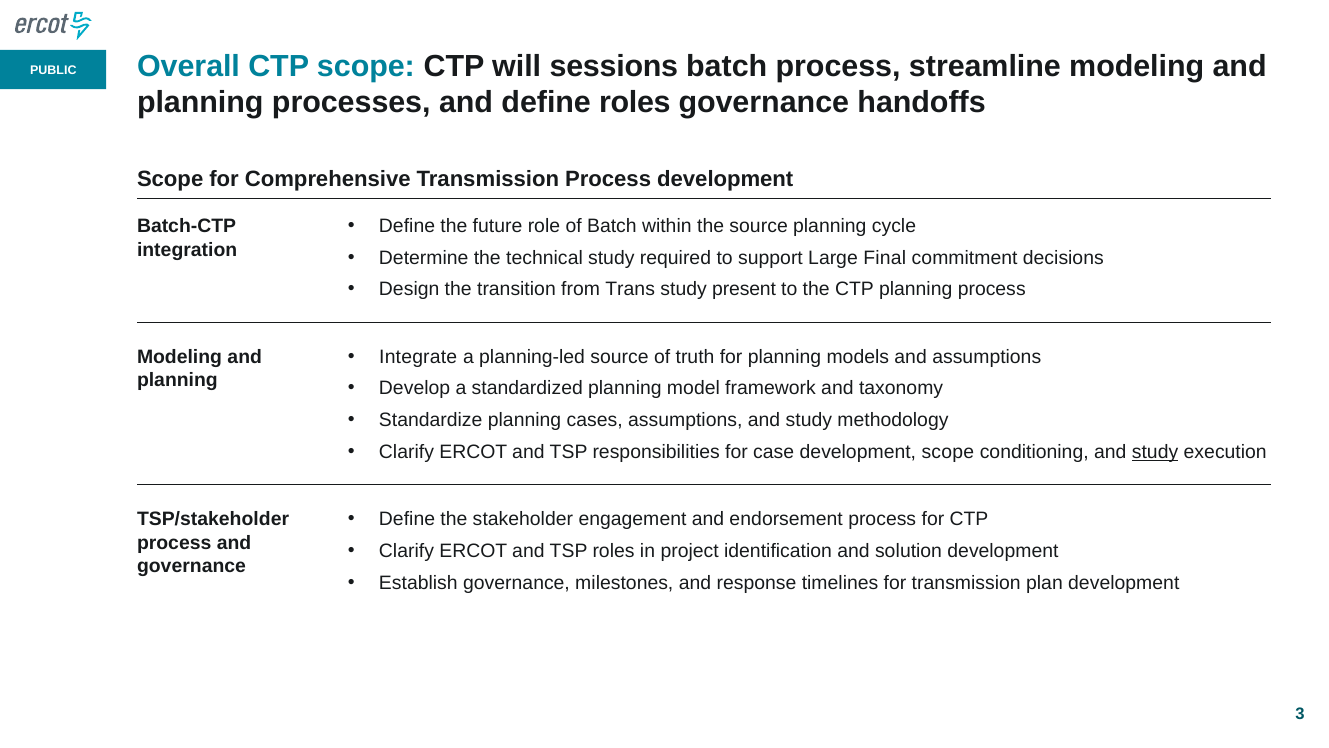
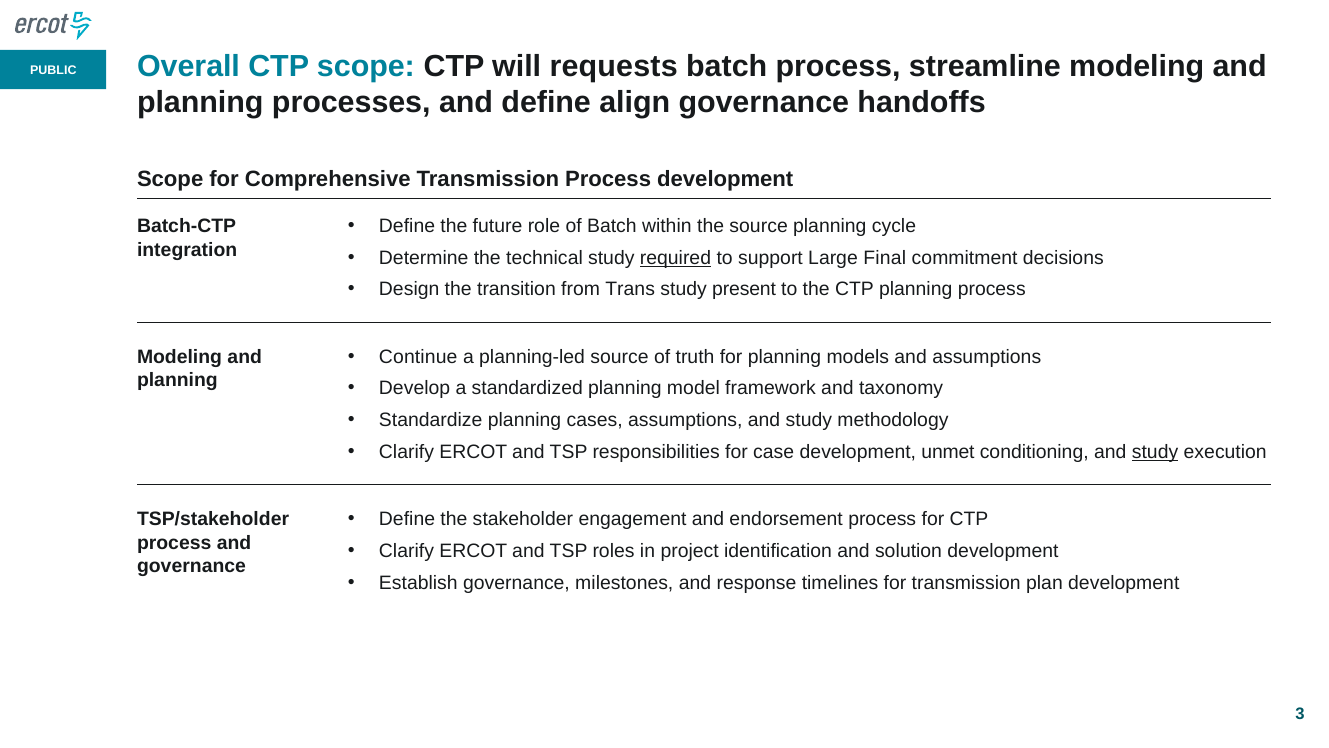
sessions: sessions -> requests
define roles: roles -> align
required underline: none -> present
Integrate: Integrate -> Continue
development scope: scope -> unmet
